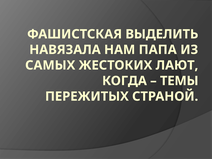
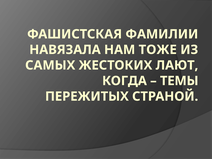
ВЫДЕЛИТЬ: ВЫДЕЛИТЬ -> ФАМИЛИИ
ПАПА: ПАПА -> ТОЖЕ
